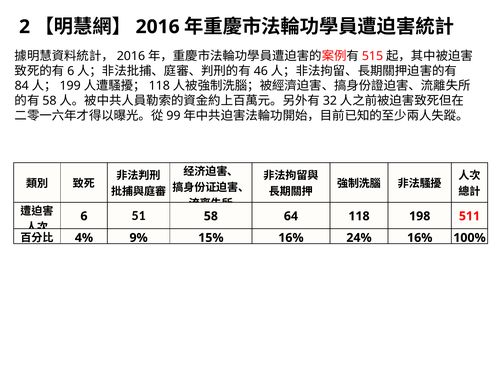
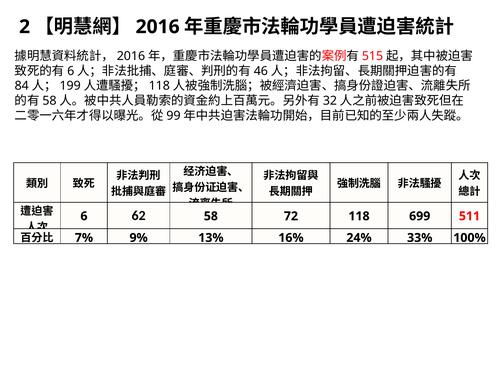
51: 51 -> 62
64: 64 -> 72
198: 198 -> 699
4%: 4% -> 7%
15%: 15% -> 13%
24% 16%: 16% -> 33%
